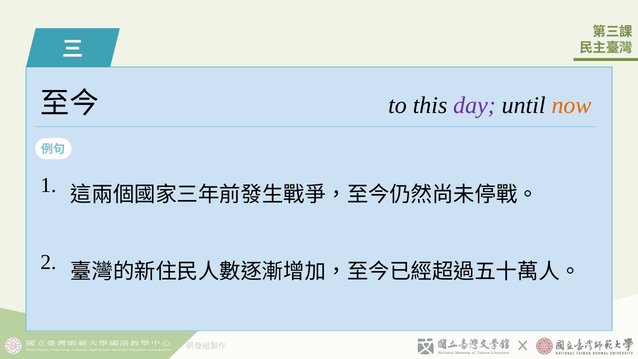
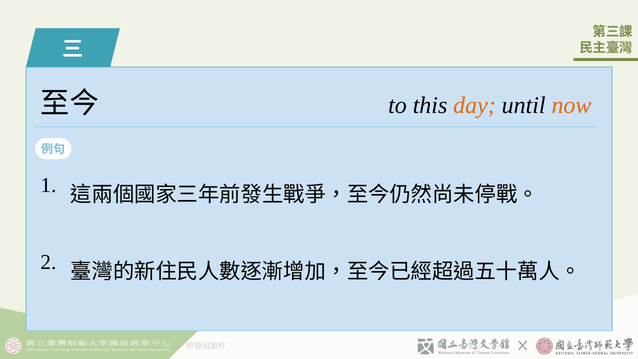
day colour: purple -> orange
